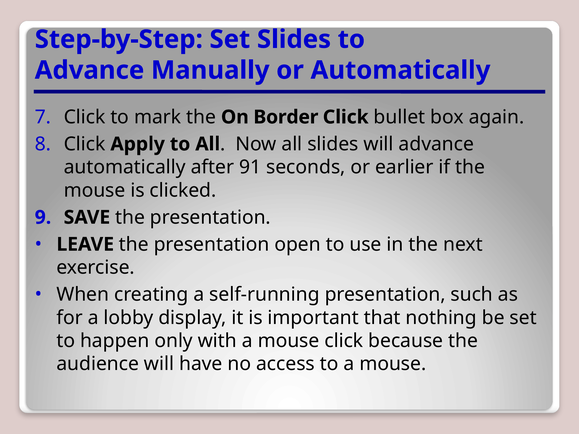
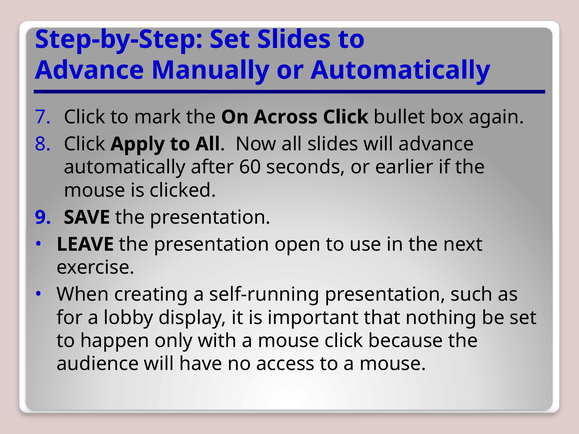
Border: Border -> Across
91: 91 -> 60
